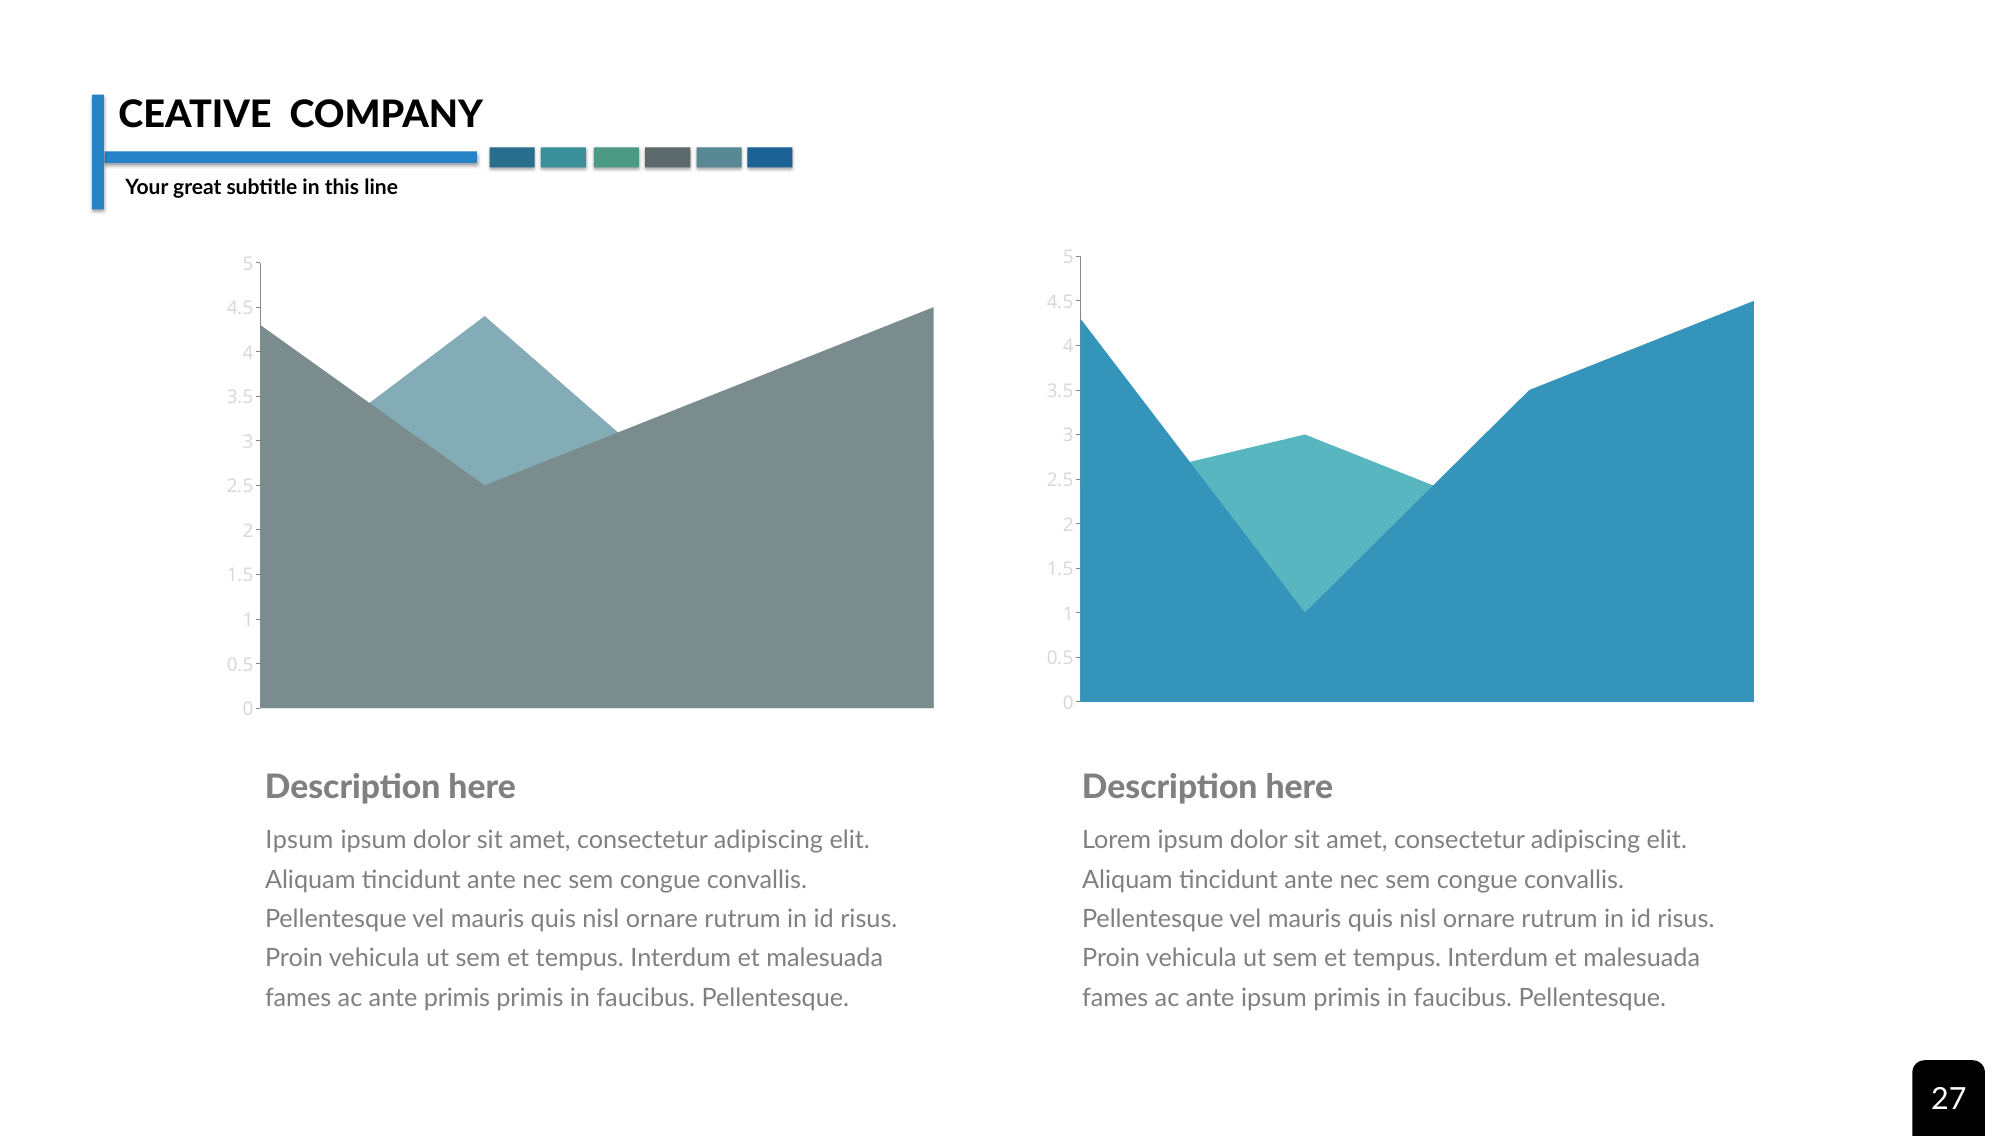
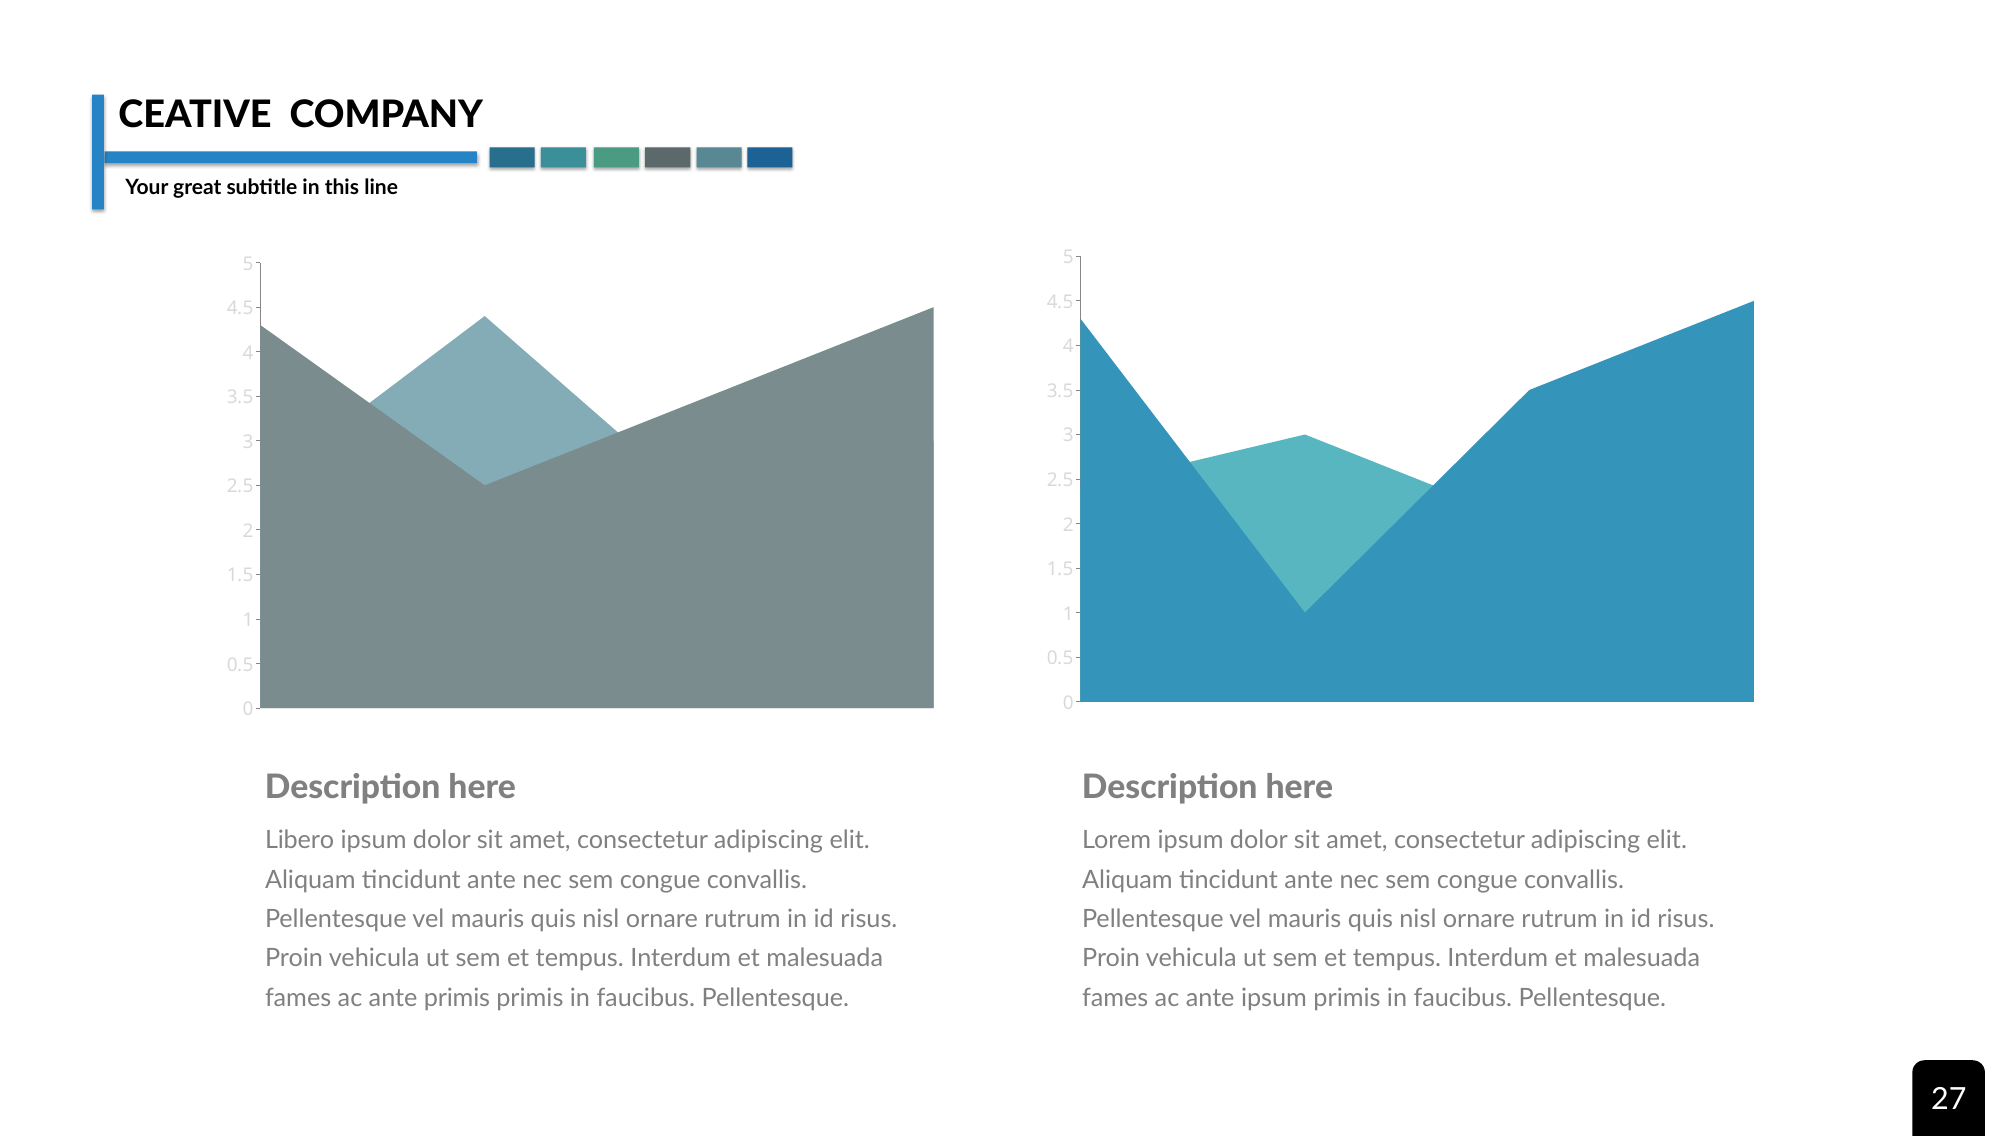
Ipsum at (299, 840): Ipsum -> Libero
